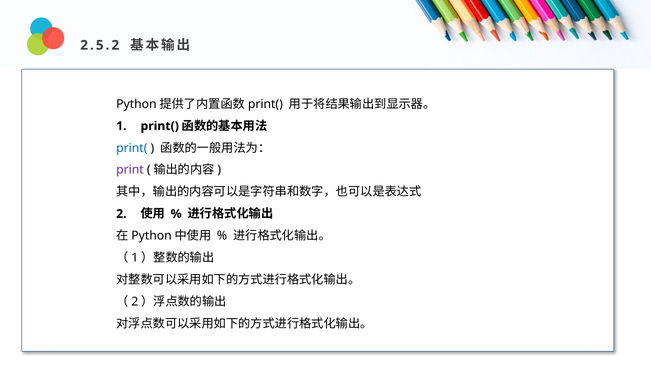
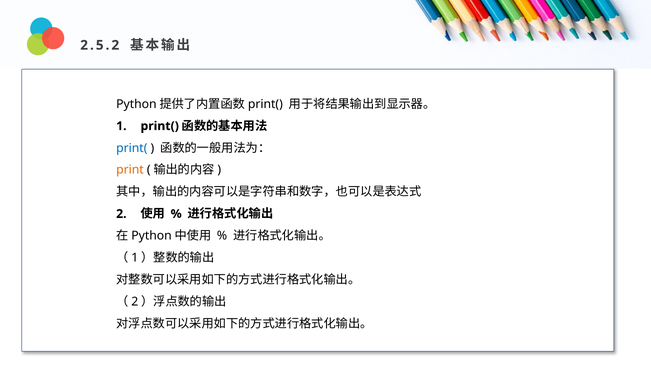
print colour: purple -> orange
